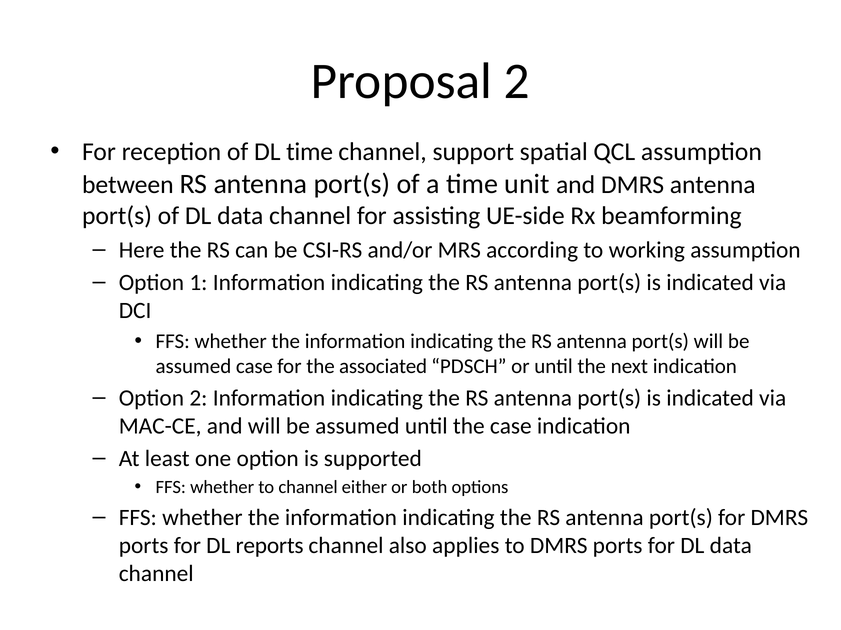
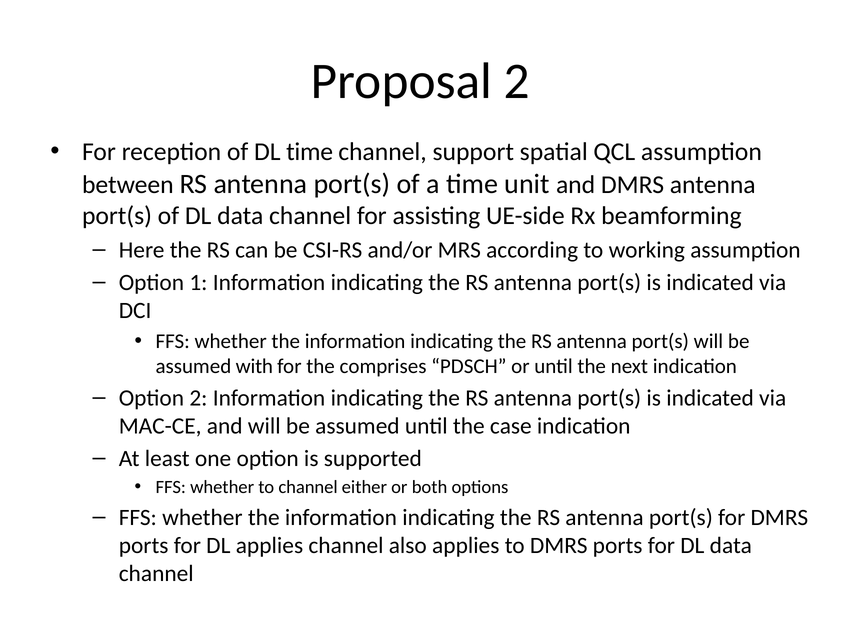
assumed case: case -> with
associated: associated -> comprises
DL reports: reports -> applies
